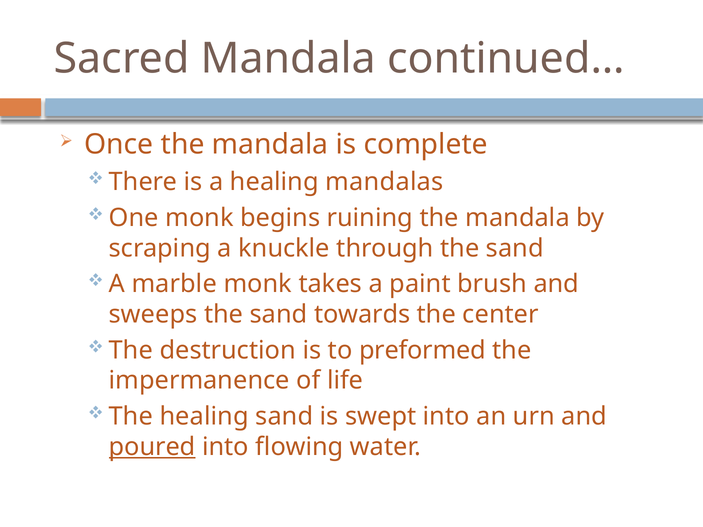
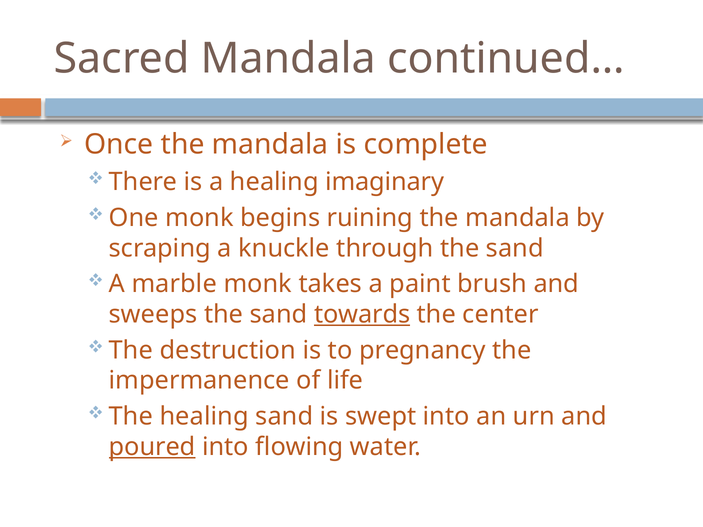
mandalas: mandalas -> imaginary
towards underline: none -> present
preformed: preformed -> pregnancy
